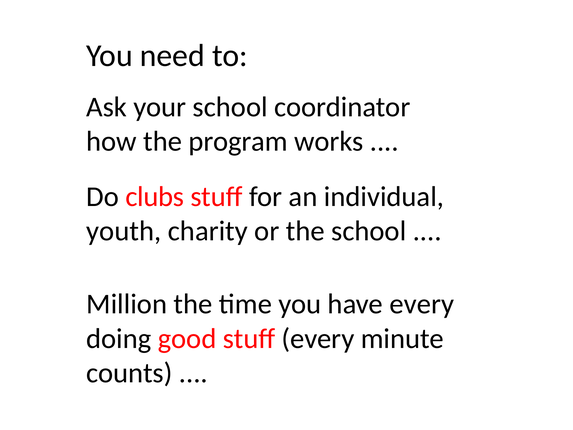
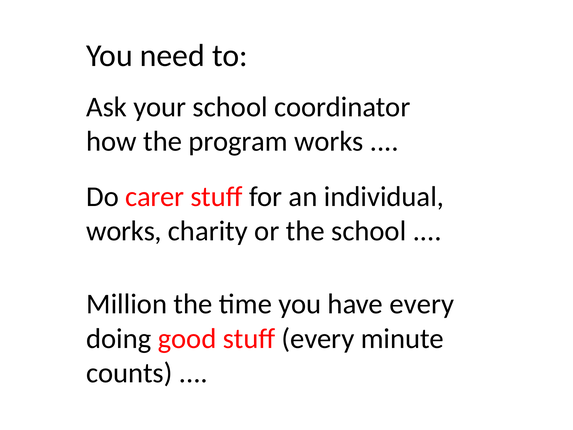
clubs: clubs -> carer
youth at (124, 231): youth -> works
